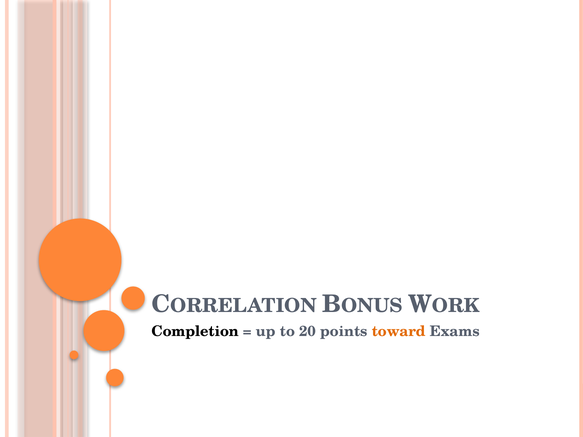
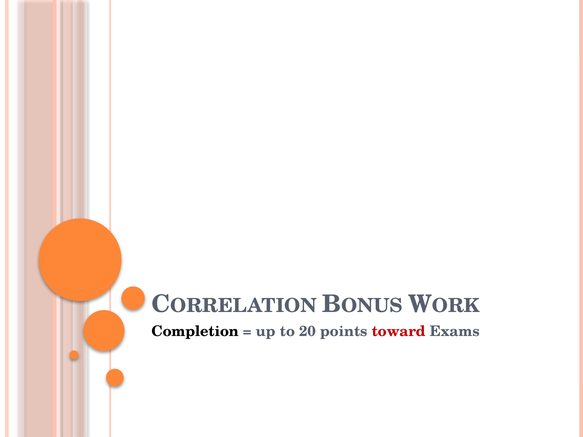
toward colour: orange -> red
